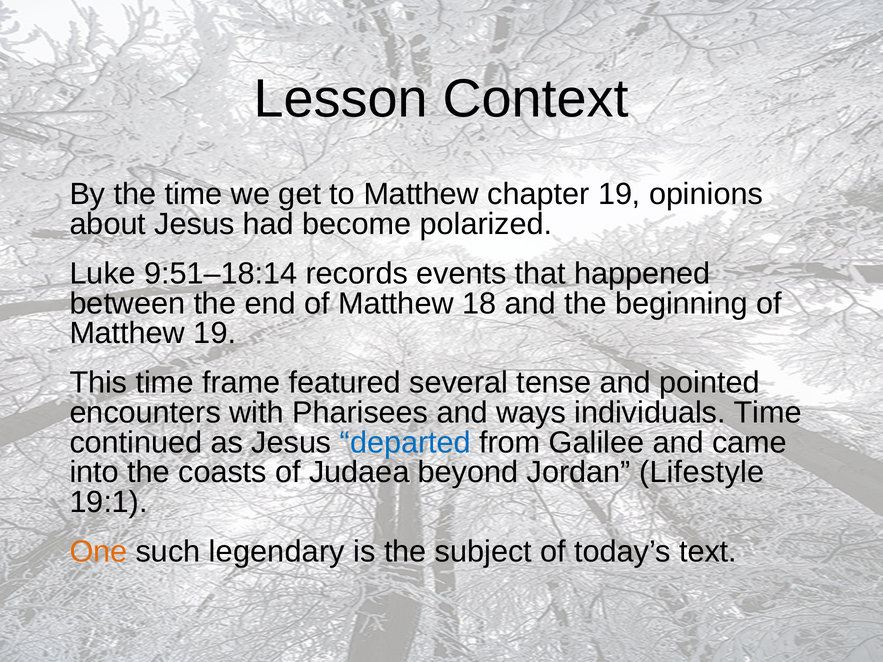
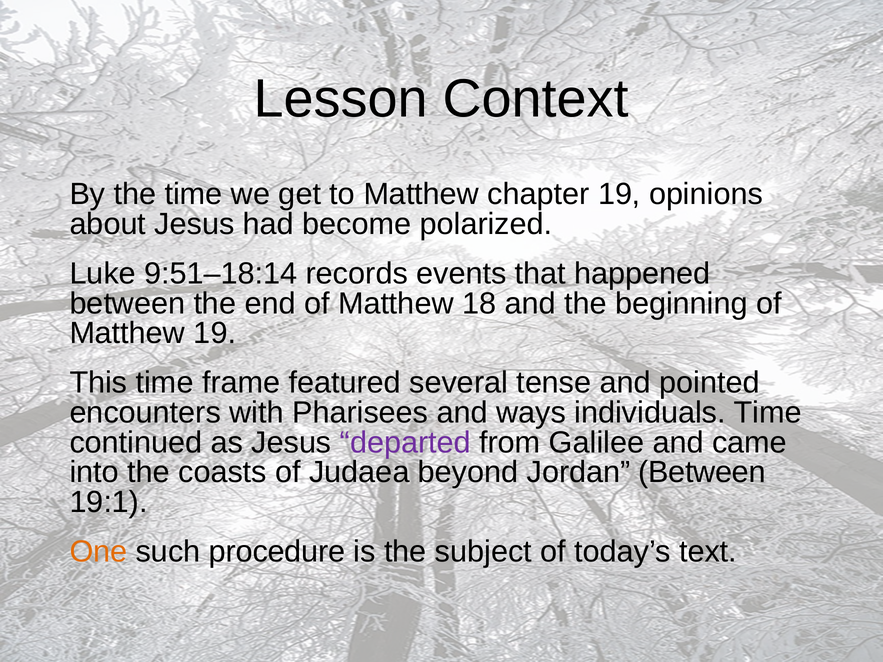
departed colour: blue -> purple
Jordan Lifestyle: Lifestyle -> Between
legendary: legendary -> procedure
